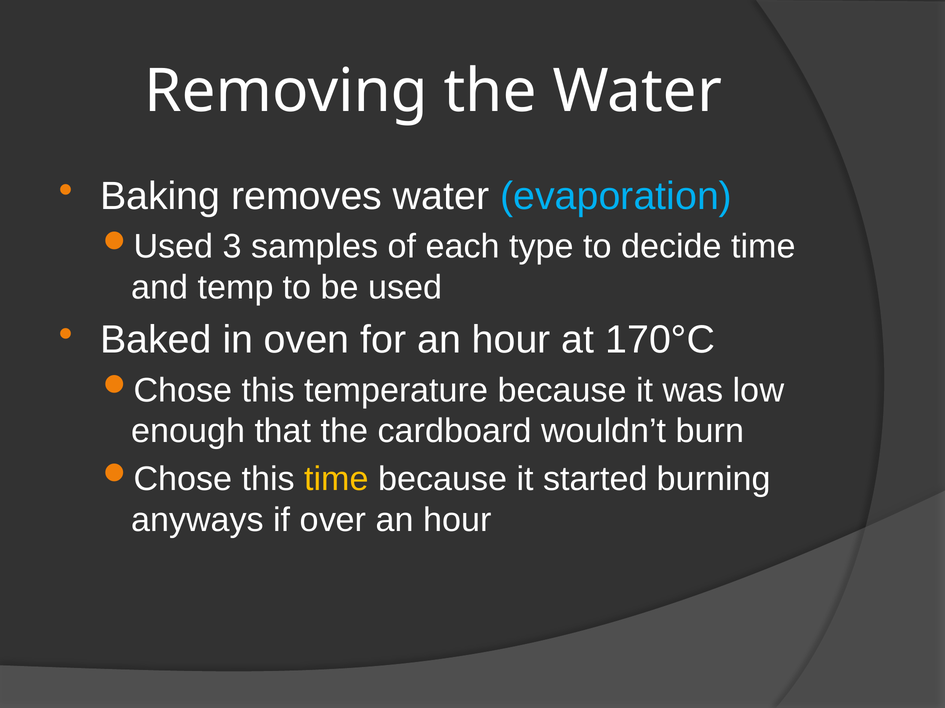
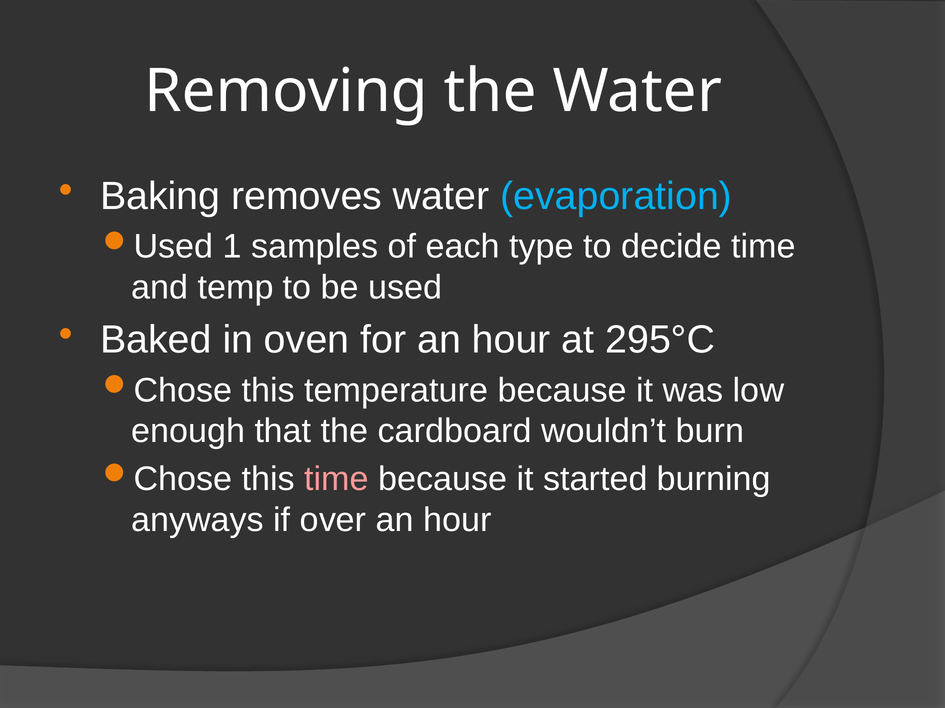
3: 3 -> 1
170°C: 170°C -> 295°C
time at (336, 479) colour: yellow -> pink
